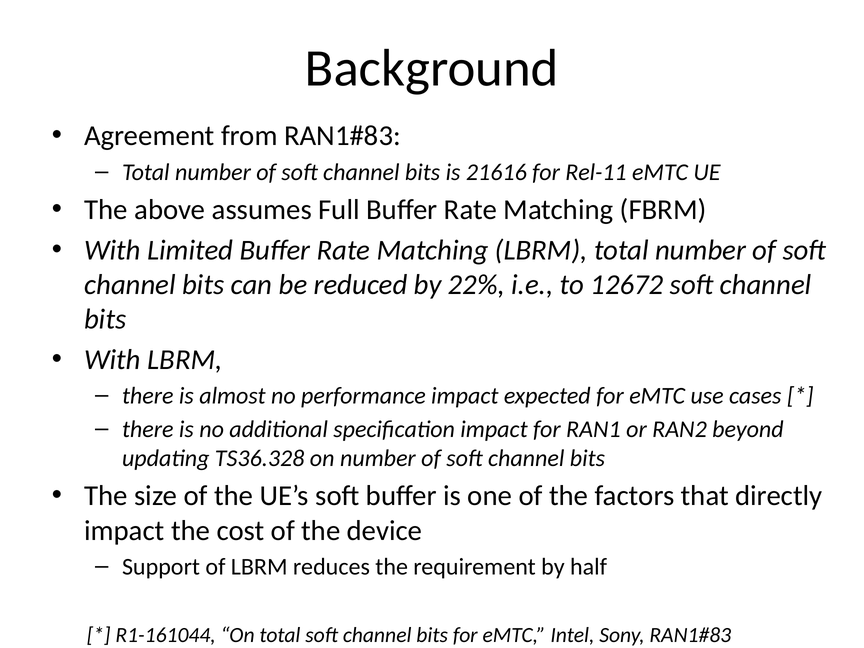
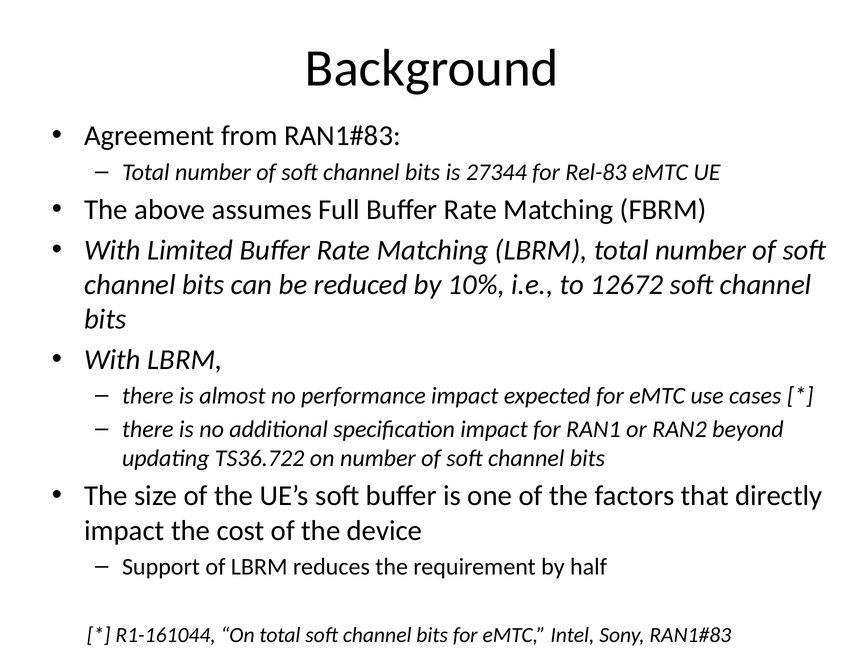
21616: 21616 -> 27344
Rel-11: Rel-11 -> Rel-83
22%: 22% -> 10%
TS36.328: TS36.328 -> TS36.722
